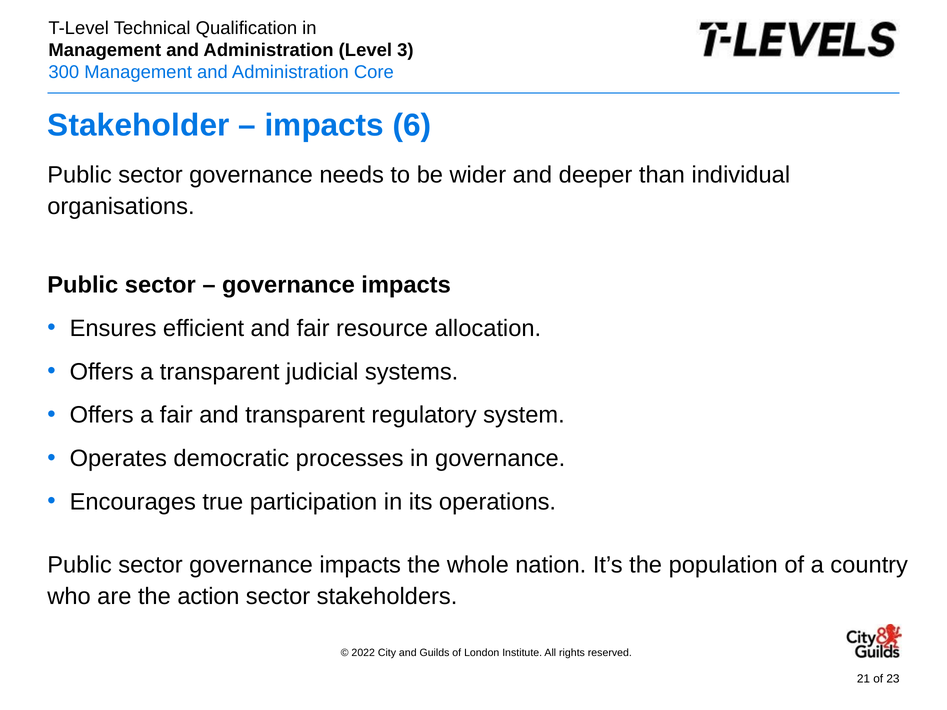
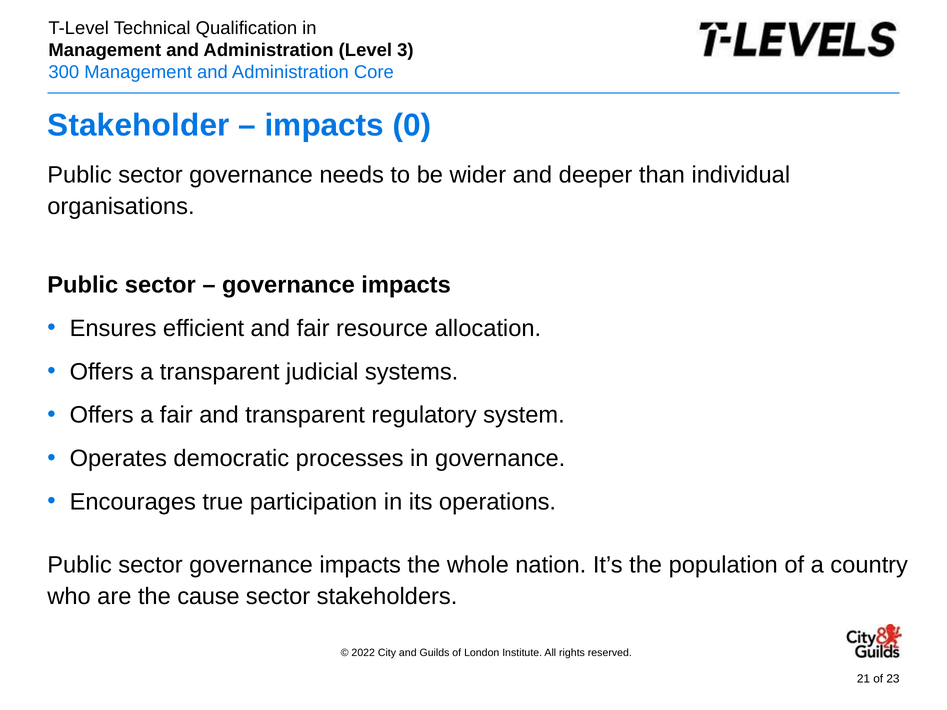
6: 6 -> 0
action: action -> cause
